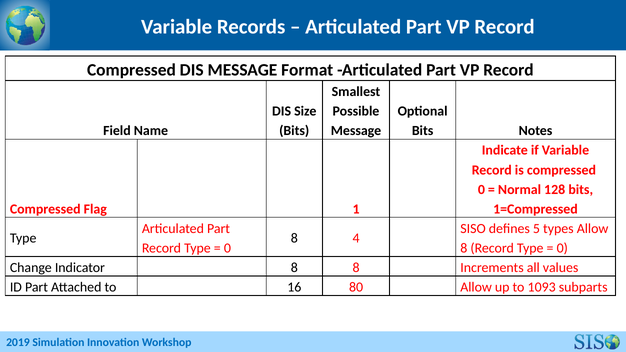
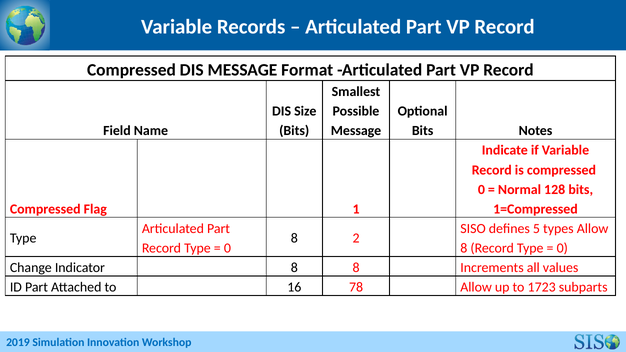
4: 4 -> 2
80: 80 -> 78
1093: 1093 -> 1723
